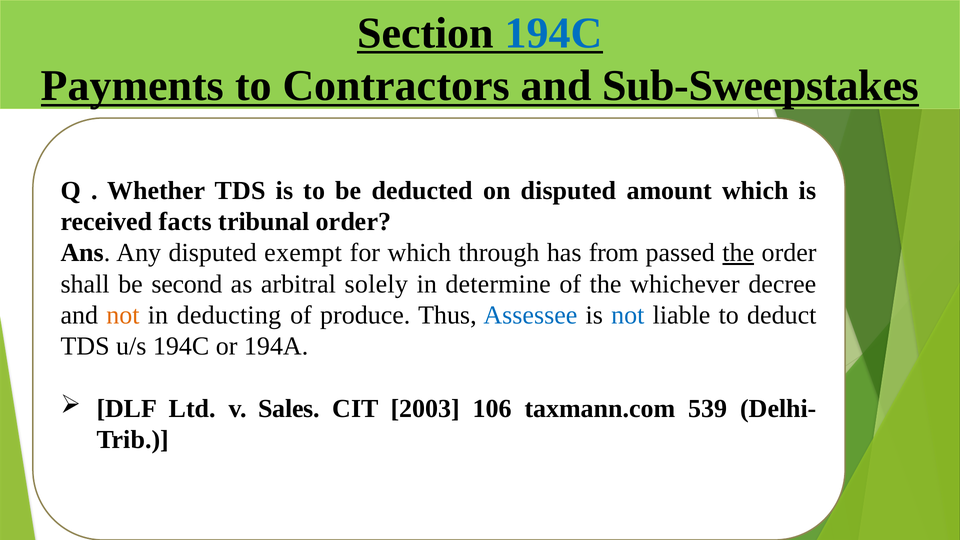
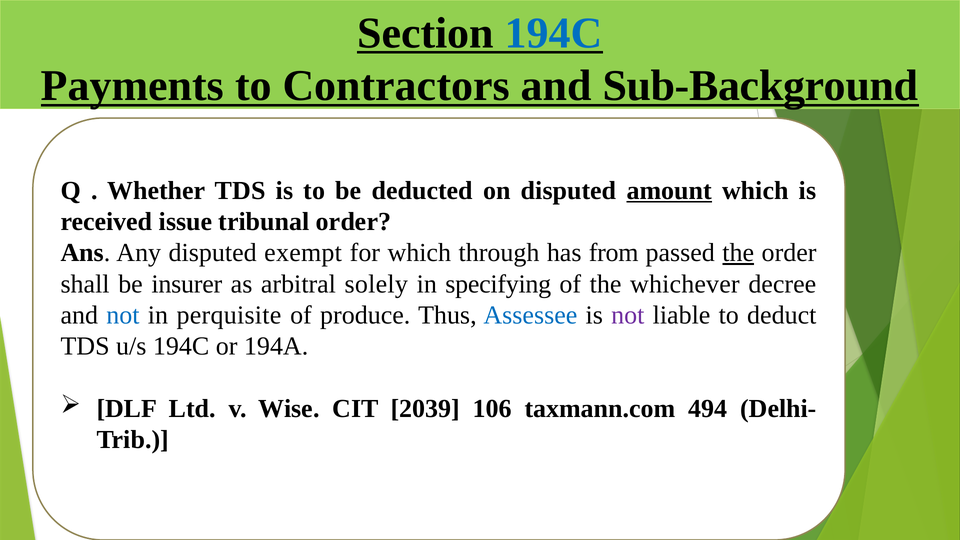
Sub-Sweepstakes: Sub-Sweepstakes -> Sub-Background
amount underline: none -> present
facts: facts -> issue
second: second -> insurer
determine: determine -> specifying
not at (123, 315) colour: orange -> blue
deducting: deducting -> perquisite
not at (628, 315) colour: blue -> purple
Sales: Sales -> Wise
2003: 2003 -> 2039
539: 539 -> 494
